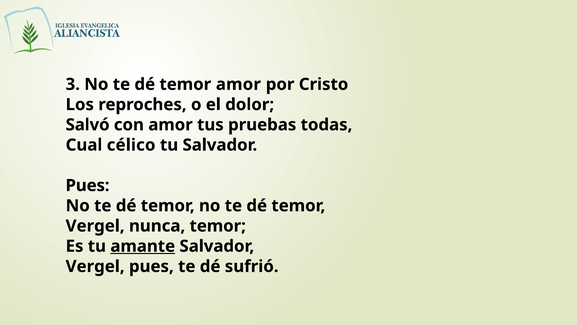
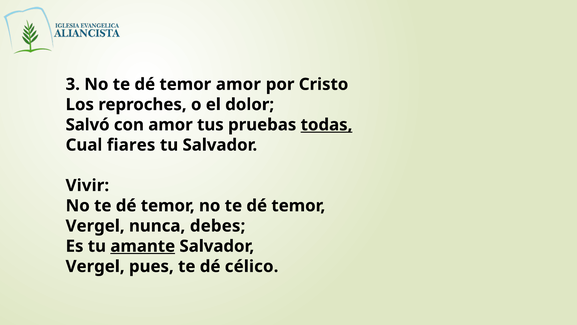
todas underline: none -> present
célico: célico -> fiares
Pues at (88, 185): Pues -> Vivir
nunca temor: temor -> debes
sufrió: sufrió -> célico
